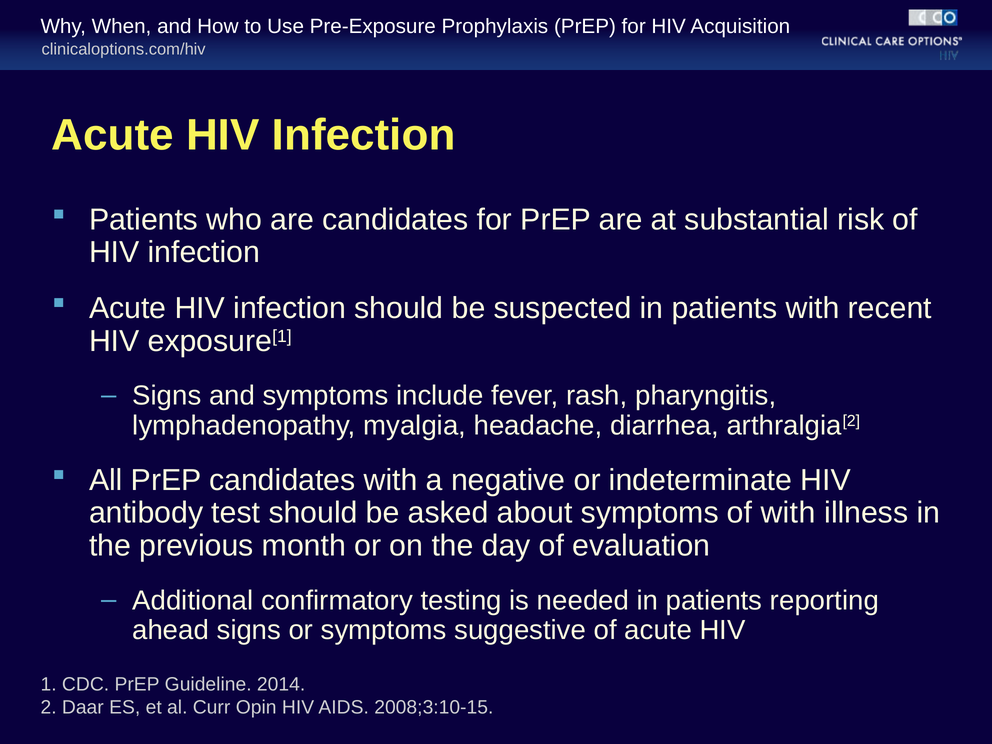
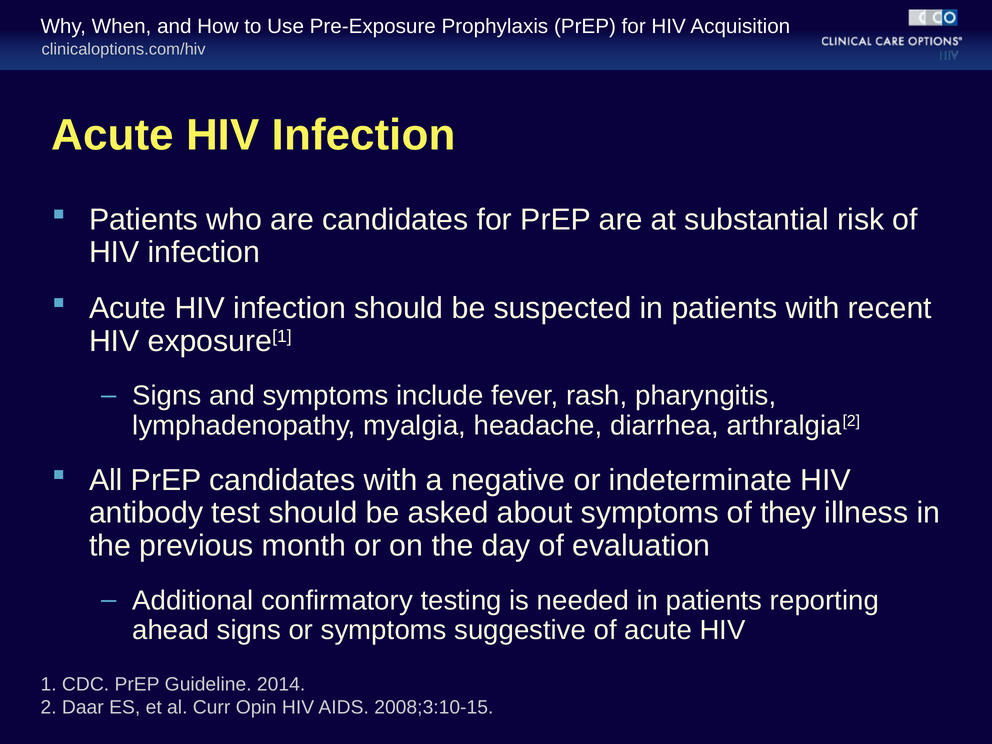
of with: with -> they
